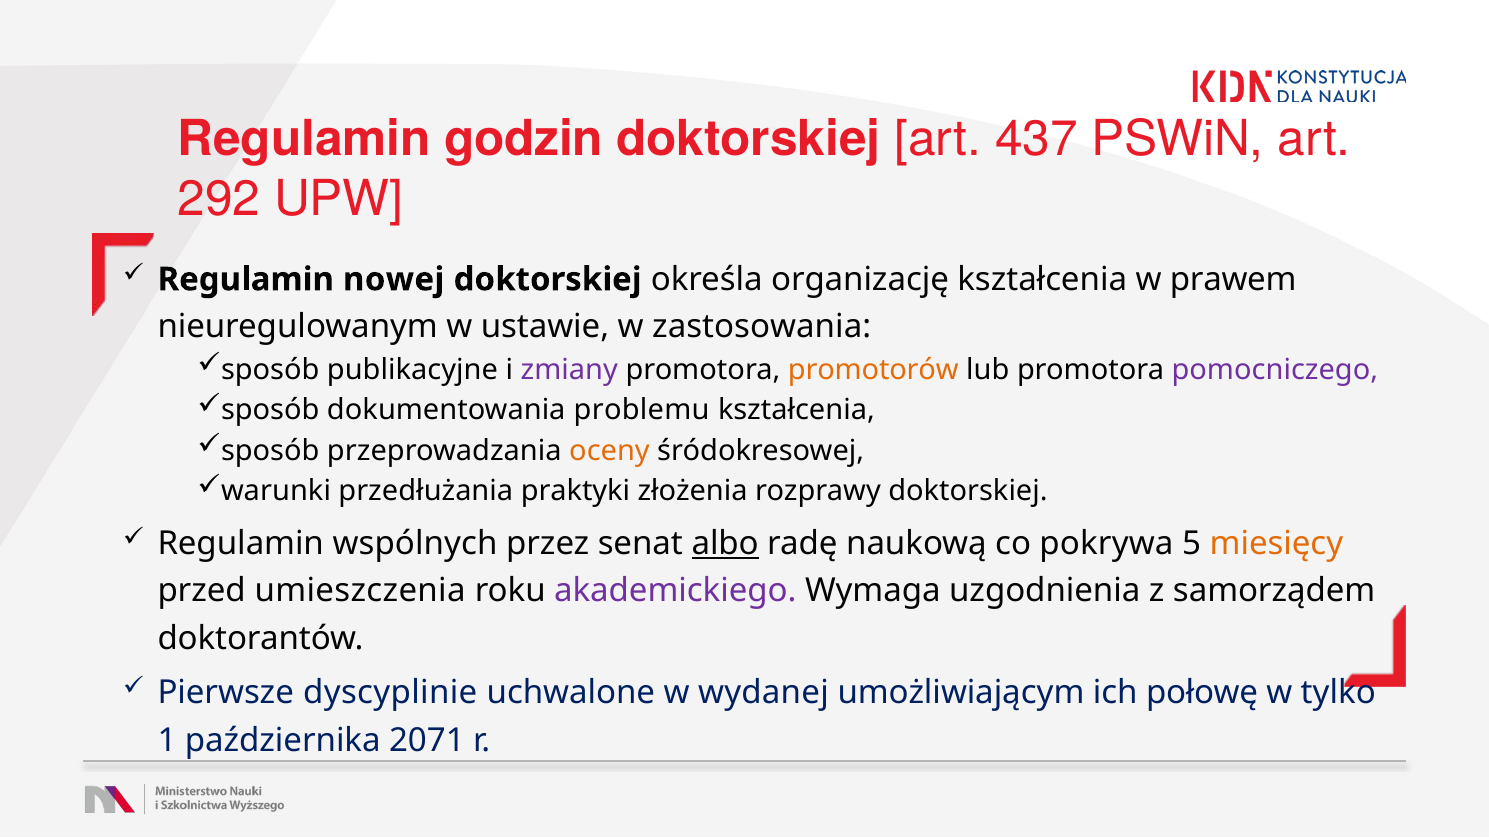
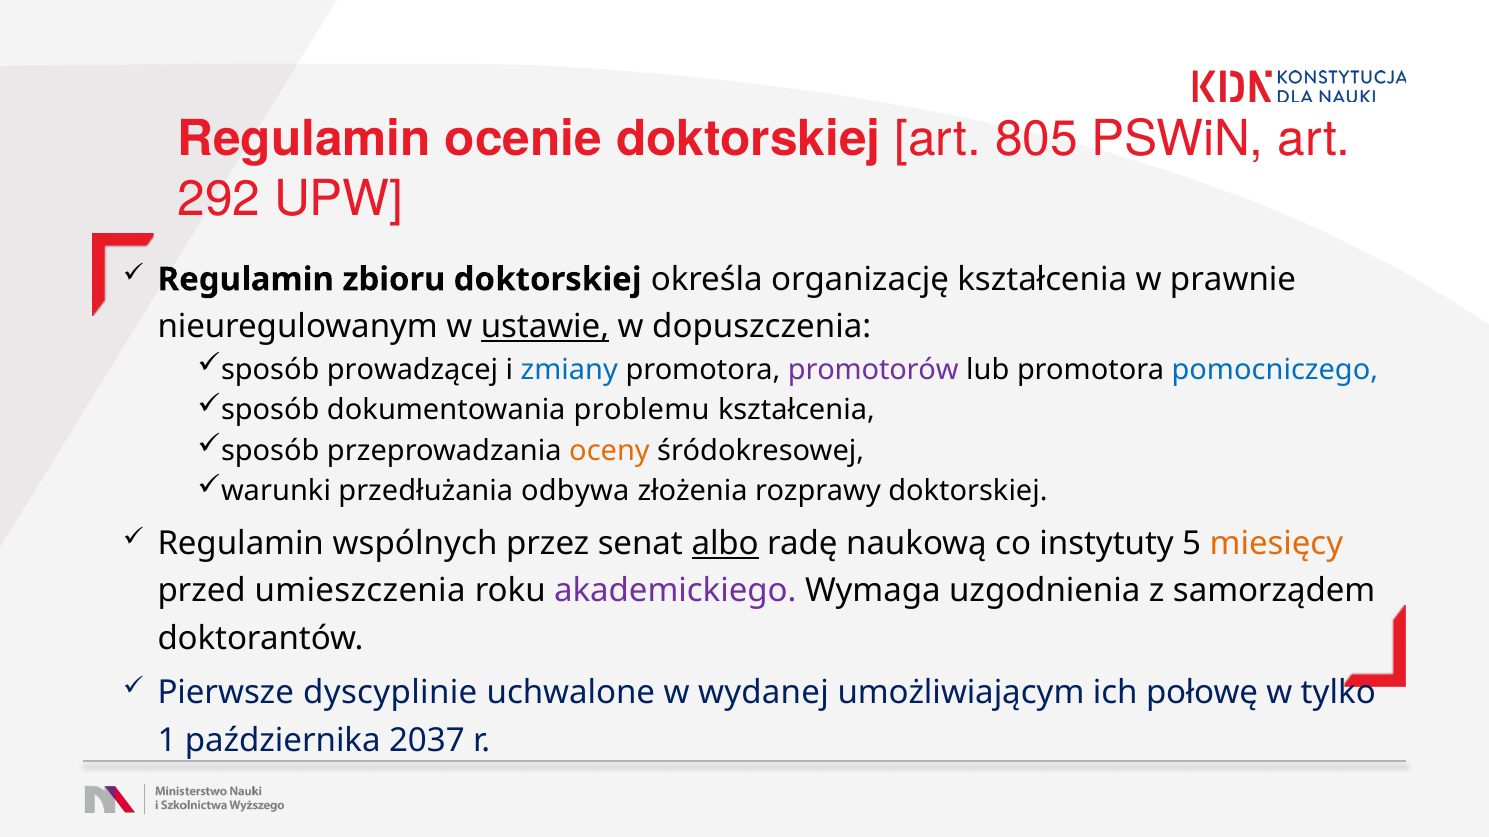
godzin: godzin -> ocenie
437: 437 -> 805
nowej: nowej -> zbioru
prawem: prawem -> prawnie
ustawie underline: none -> present
zastosowania: zastosowania -> dopuszczenia
publikacyjne: publikacyjne -> prowadzącej
zmiany colour: purple -> blue
promotorów colour: orange -> purple
pomocniczego colour: purple -> blue
praktyki: praktyki -> odbywa
pokrywa: pokrywa -> instytuty
2071: 2071 -> 2037
